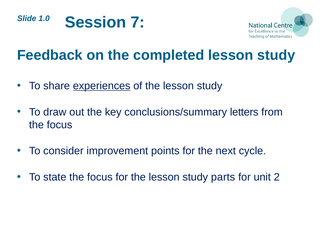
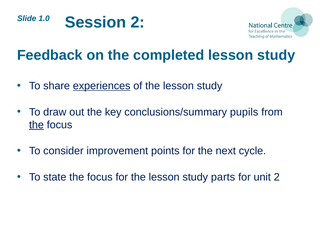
Session 7: 7 -> 2
letters: letters -> pupils
the at (36, 125) underline: none -> present
